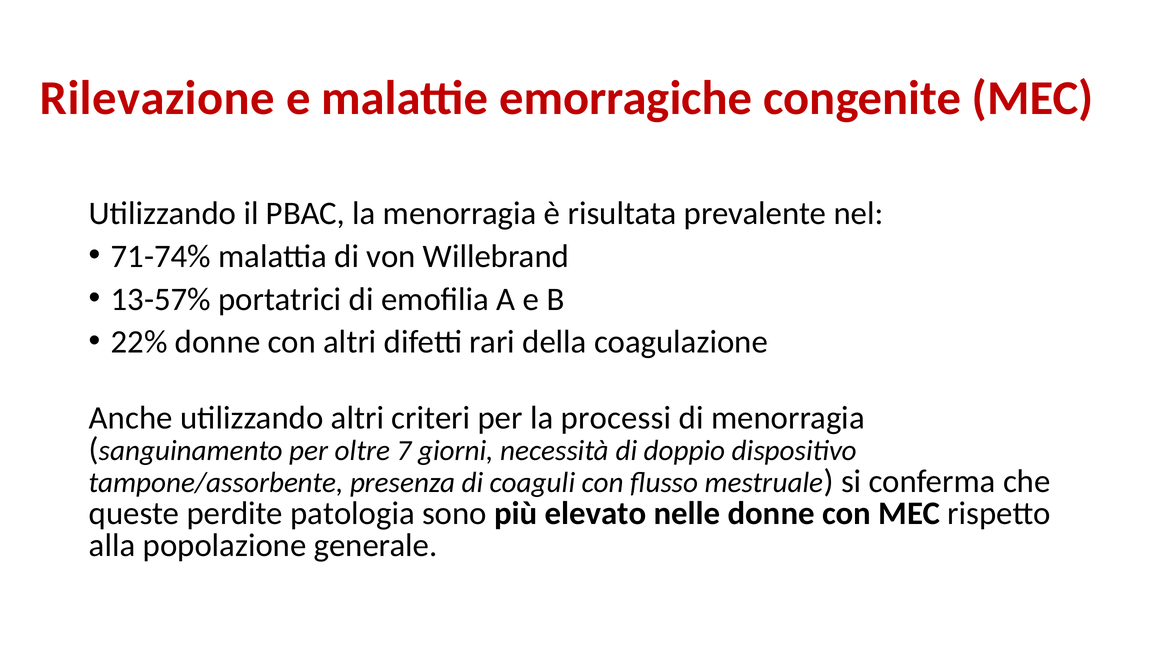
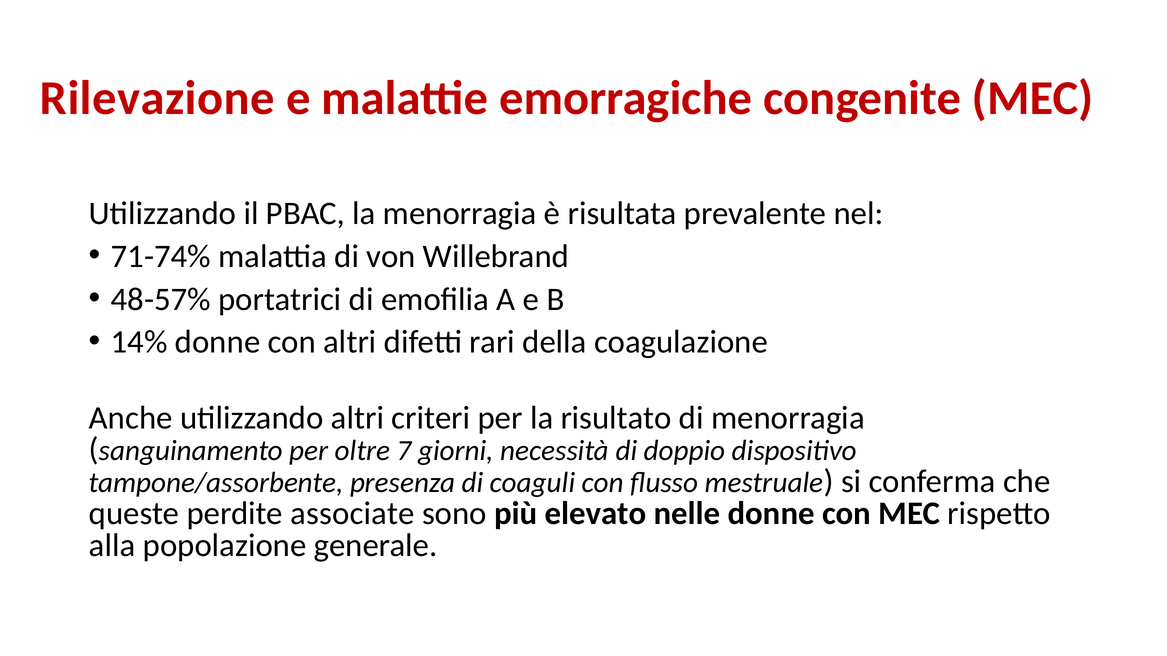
13-57%: 13-57% -> 48-57%
22%: 22% -> 14%
processi: processi -> risultato
patologia: patologia -> associate
